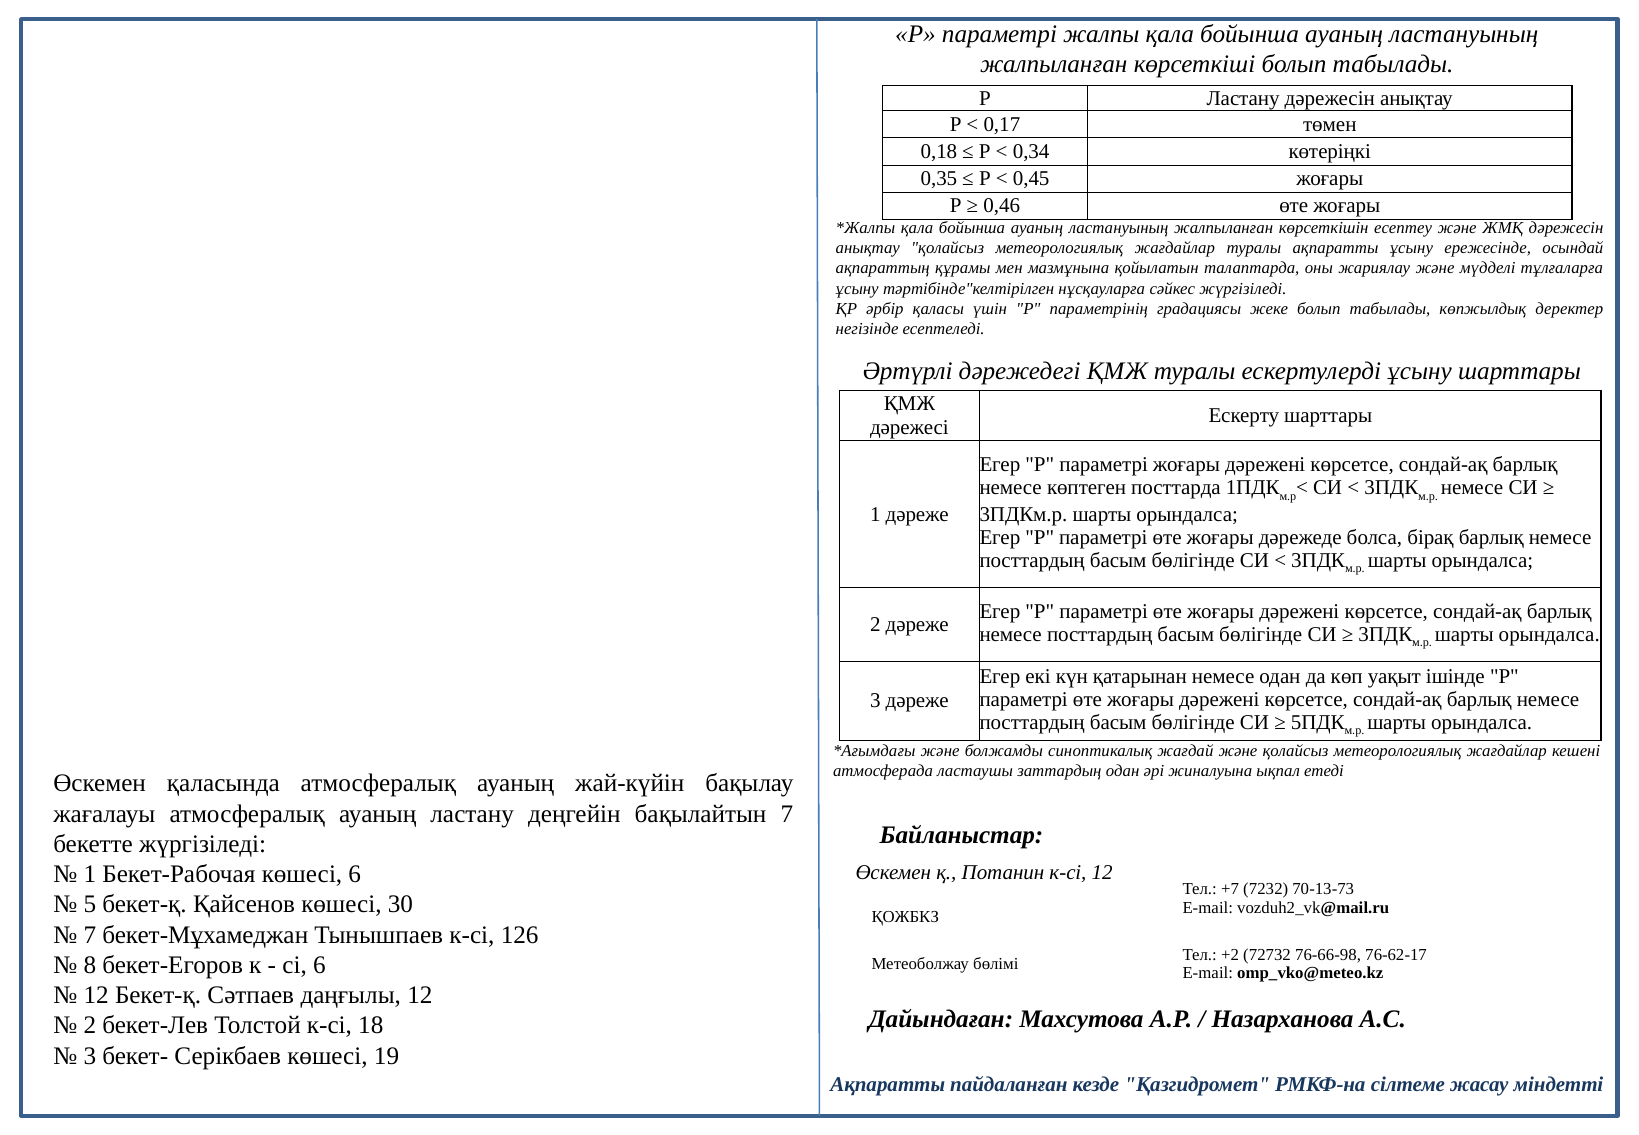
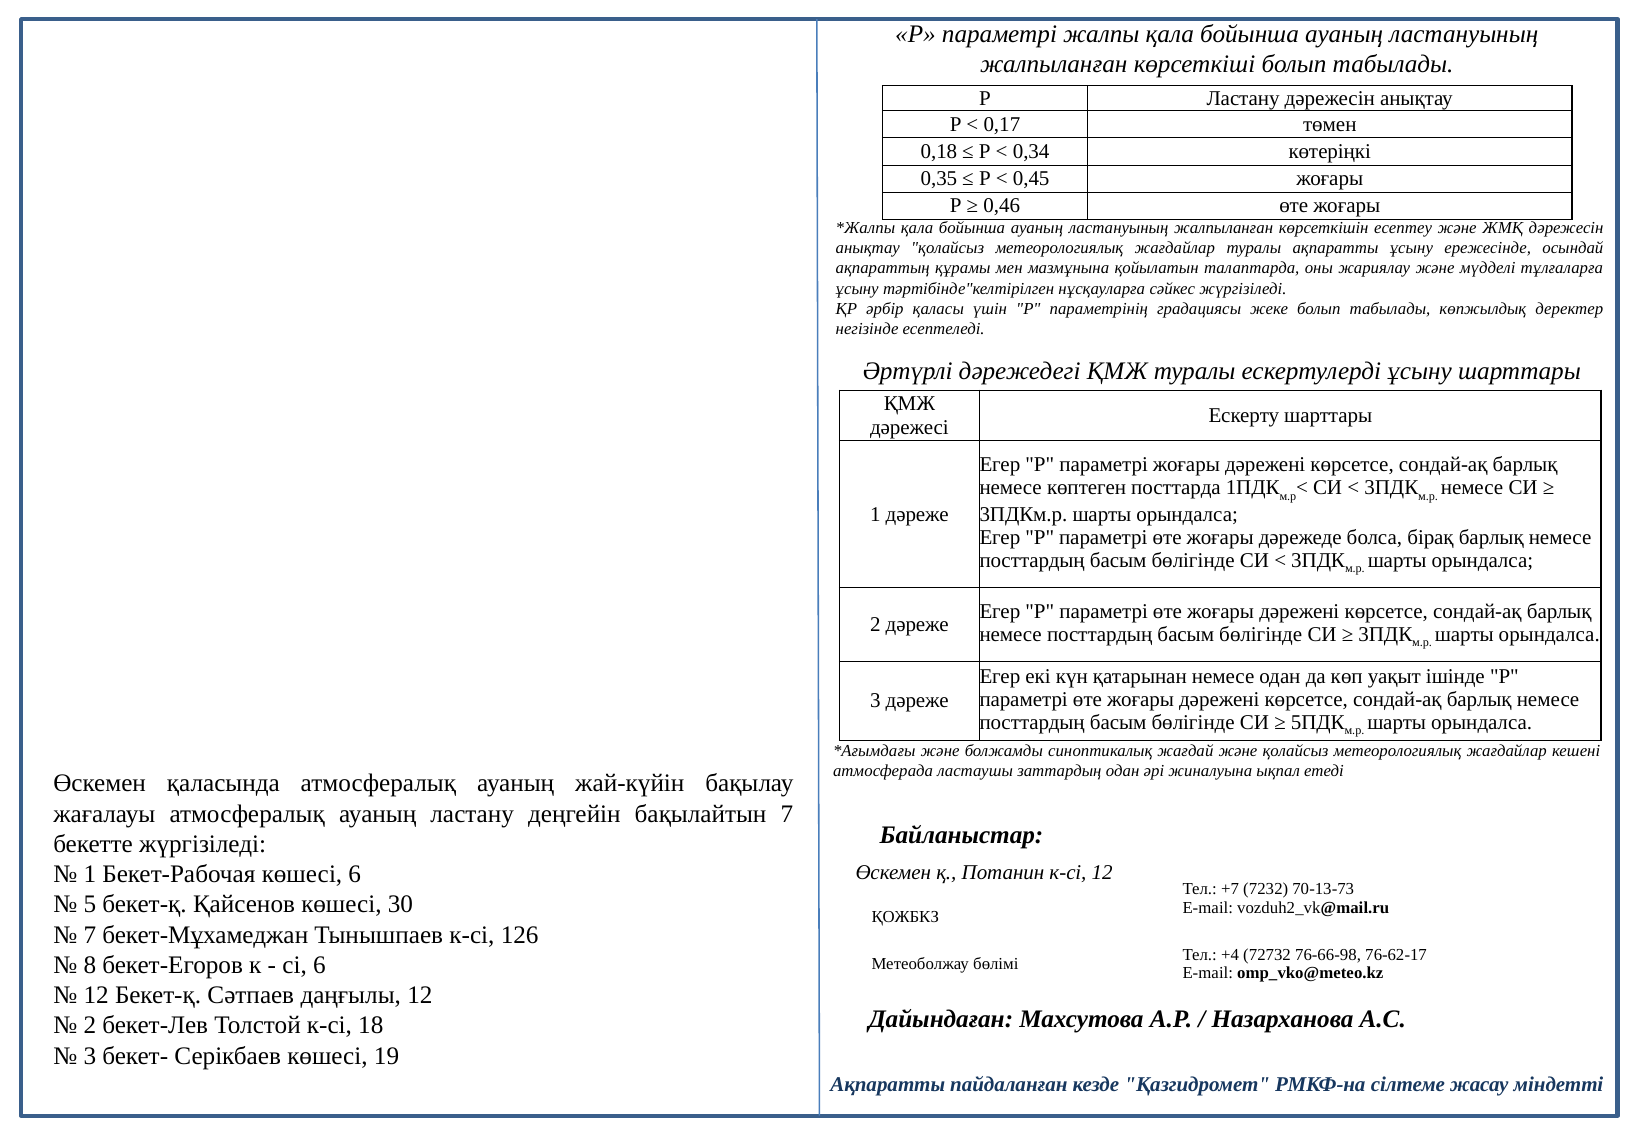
+2: +2 -> +4
